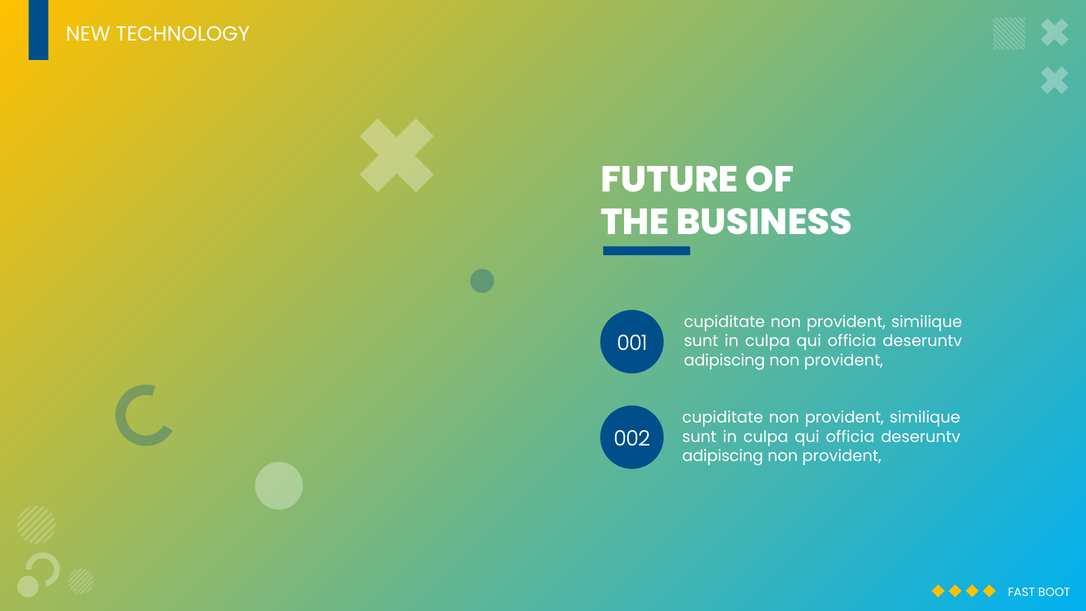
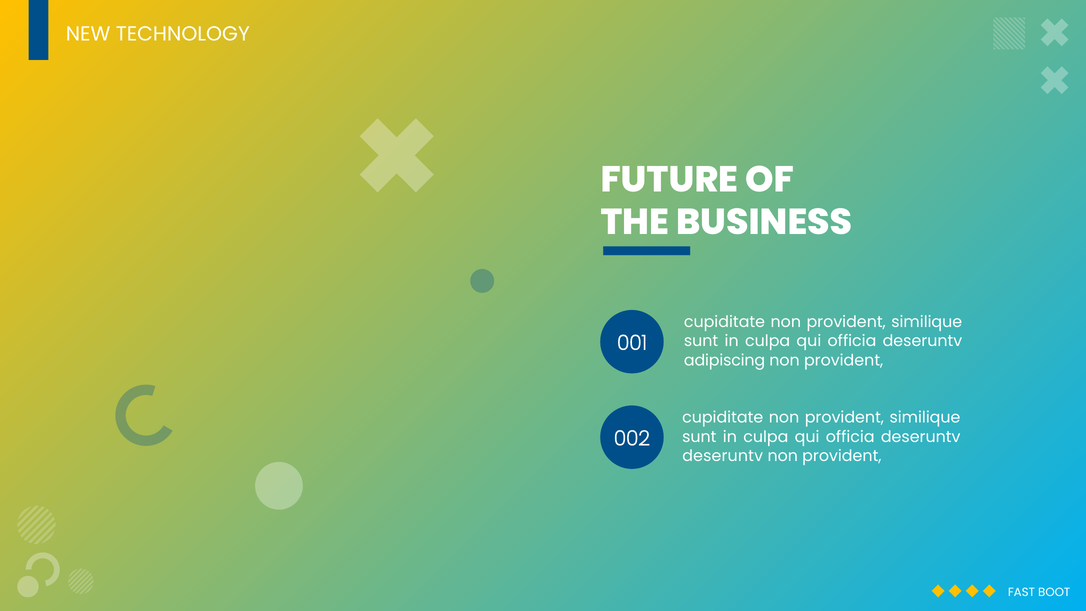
adipiscing at (723, 456): adipiscing -> deseruntv
